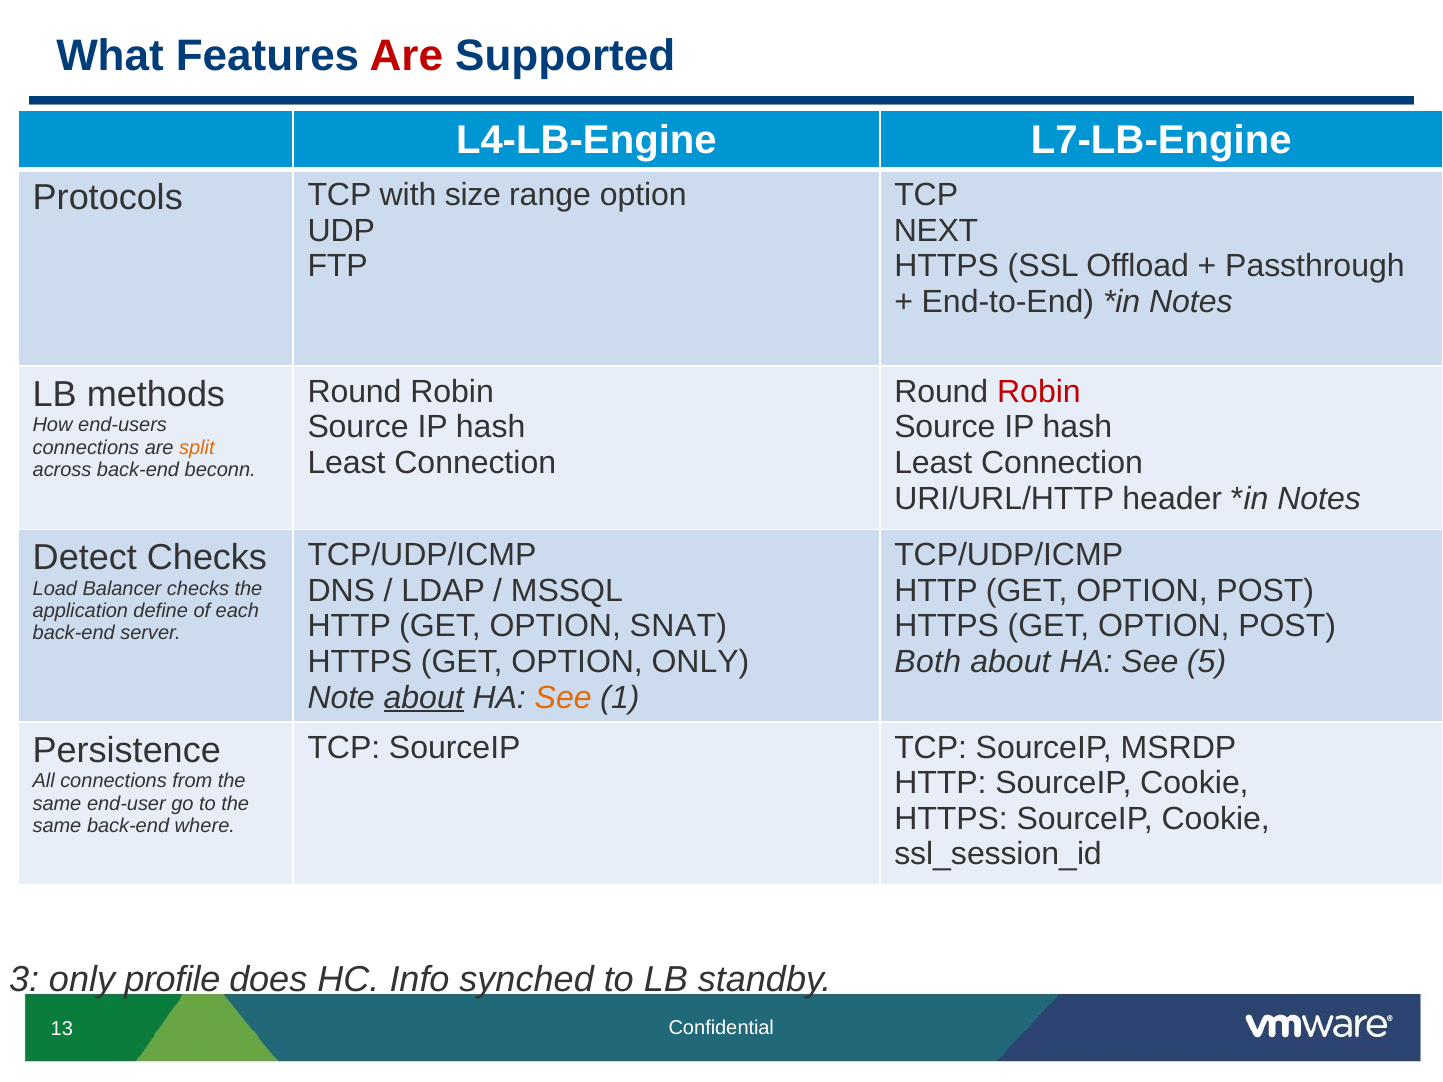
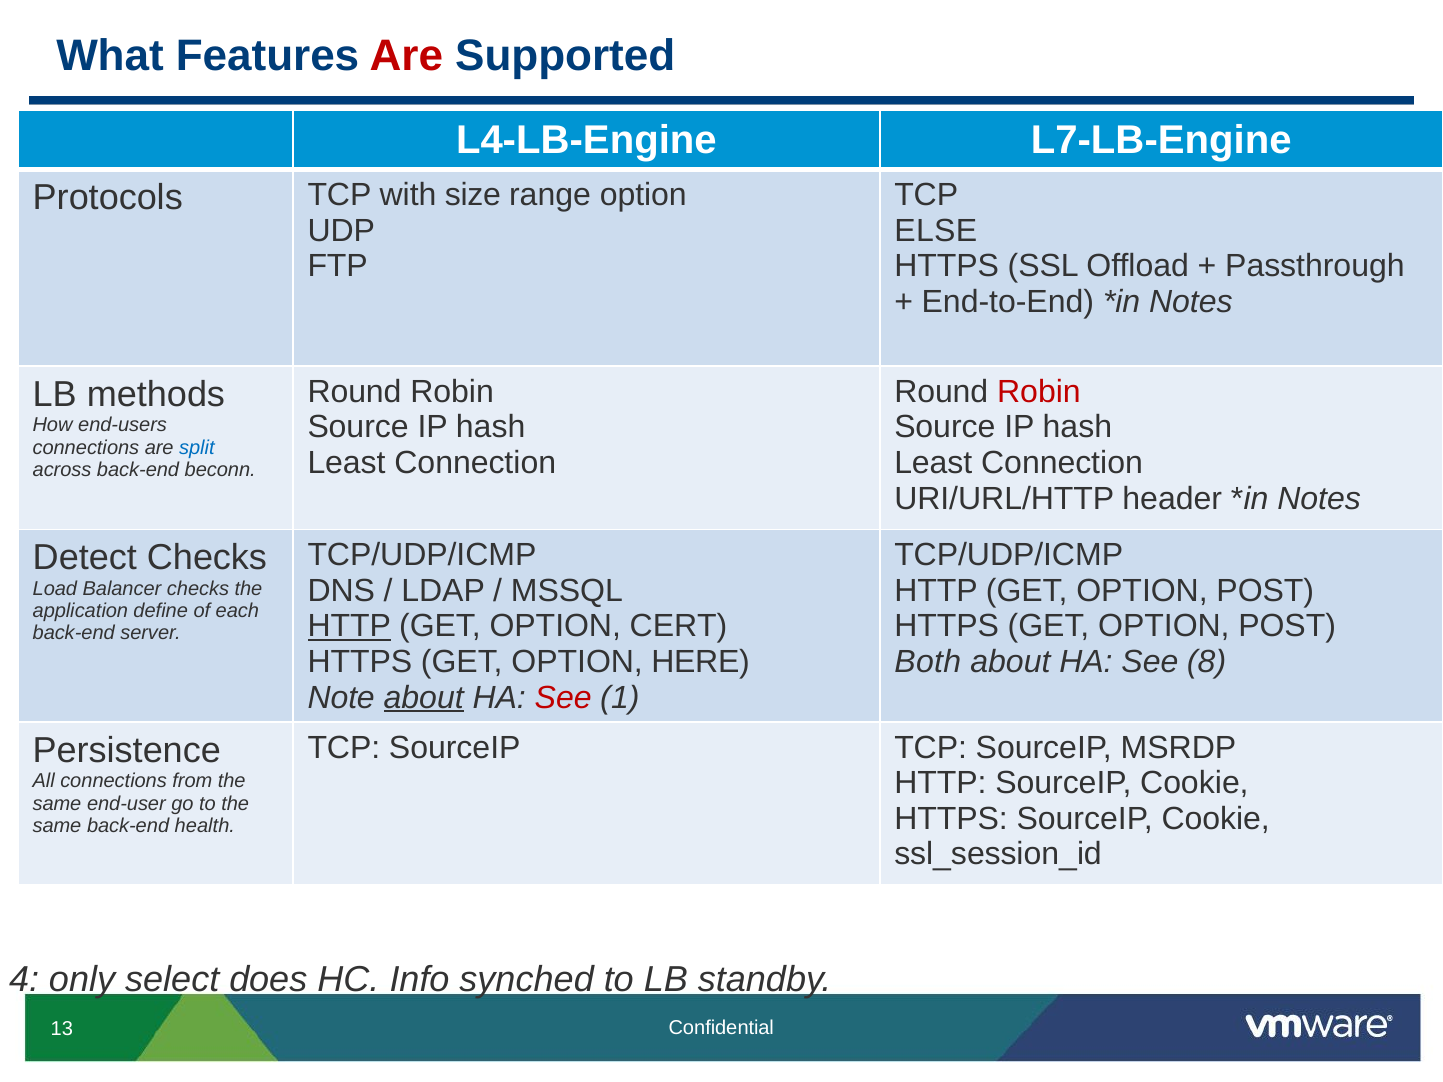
NEXT: NEXT -> ELSE
split colour: orange -> blue
HTTP at (349, 626) underline: none -> present
SNAT: SNAT -> CERT
OPTION ONLY: ONLY -> HERE
5: 5 -> 8
See at (563, 698) colour: orange -> red
where: where -> health
3: 3 -> 4
profile: profile -> select
